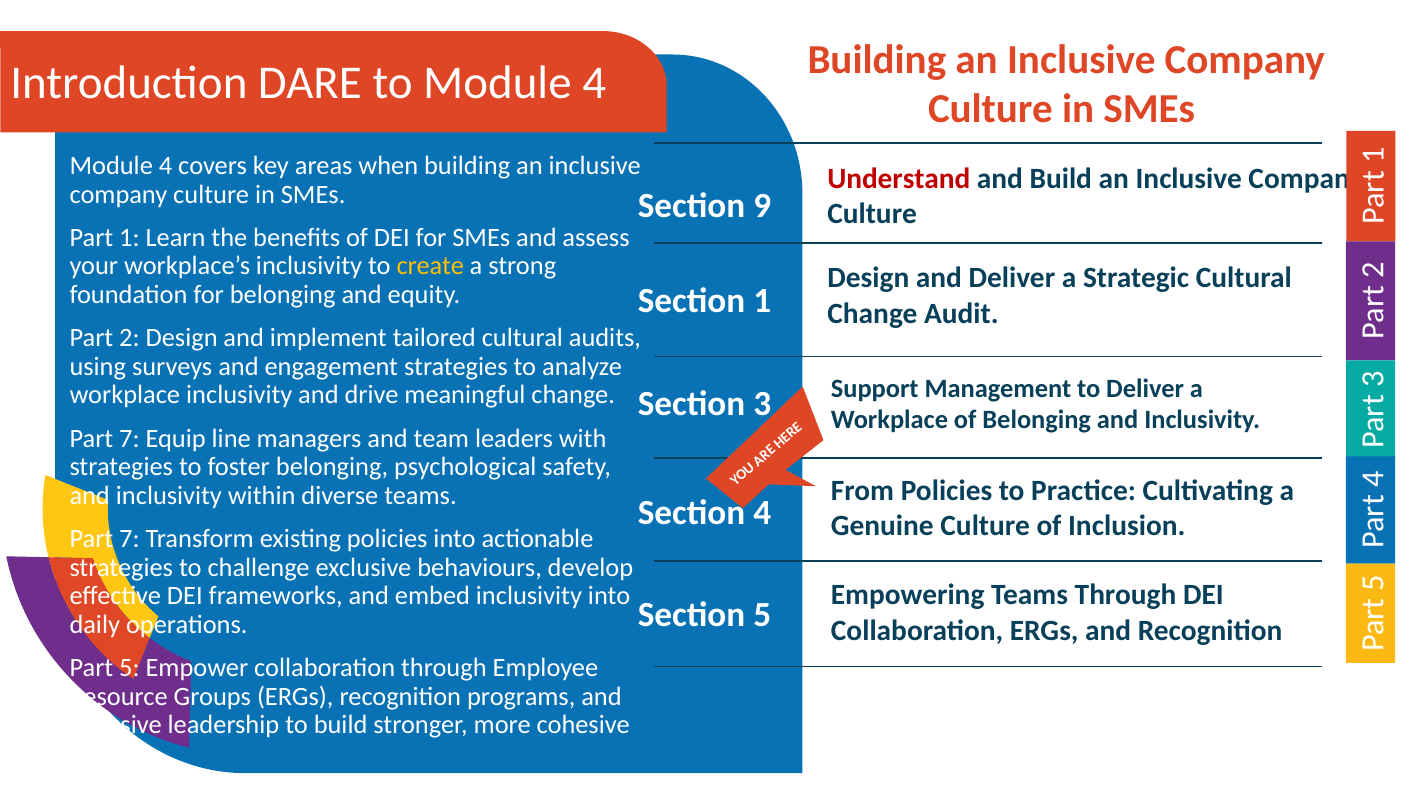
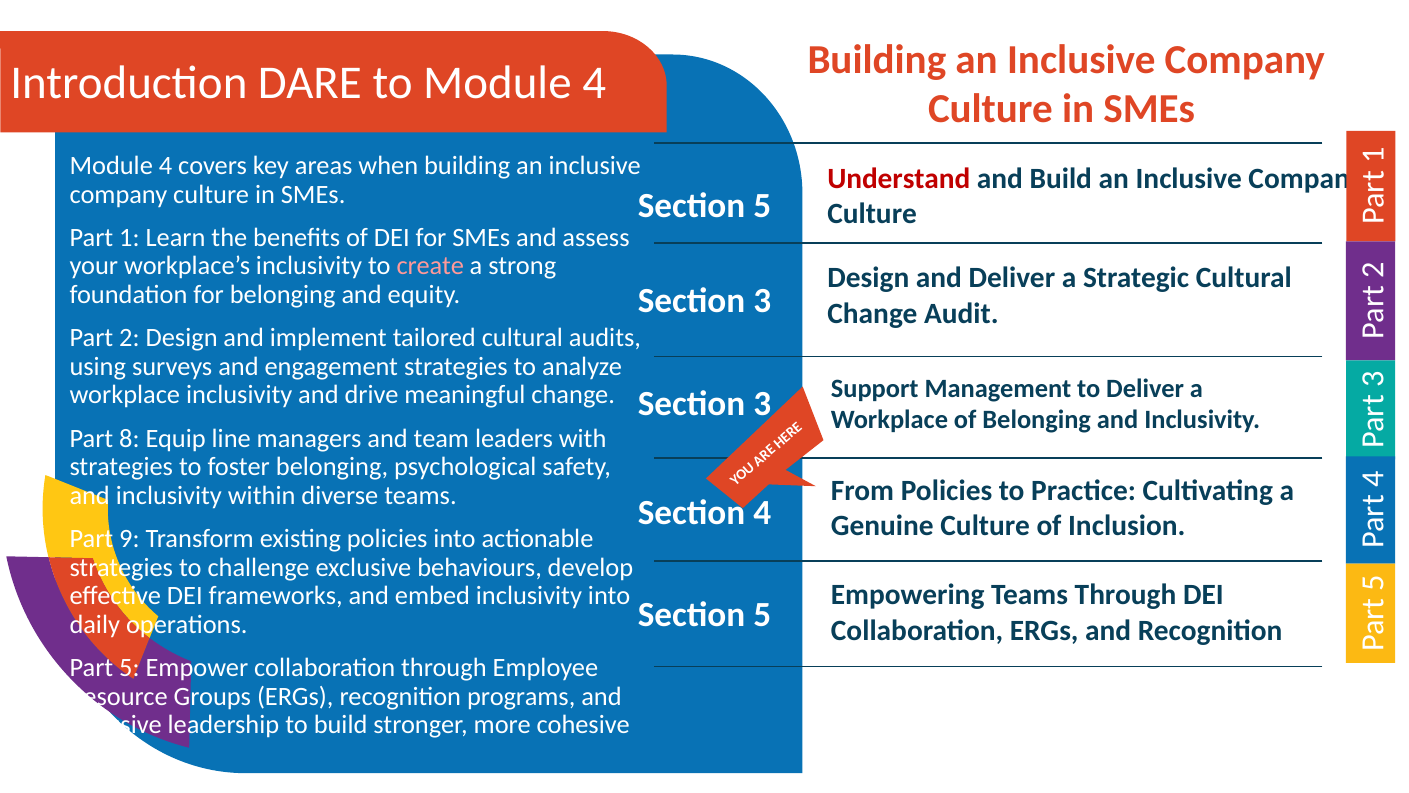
9 at (762, 206): 9 -> 5
create colour: yellow -> pink
1 at (762, 301): 1 -> 3
7 at (129, 438): 7 -> 8
7 at (129, 538): 7 -> 9
